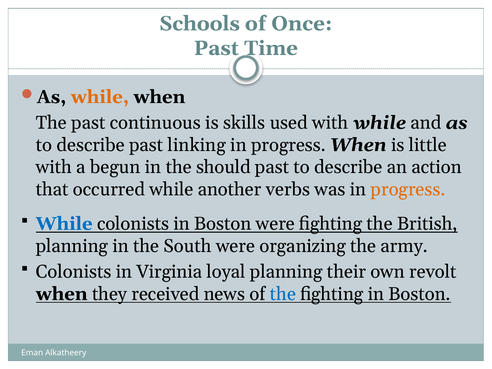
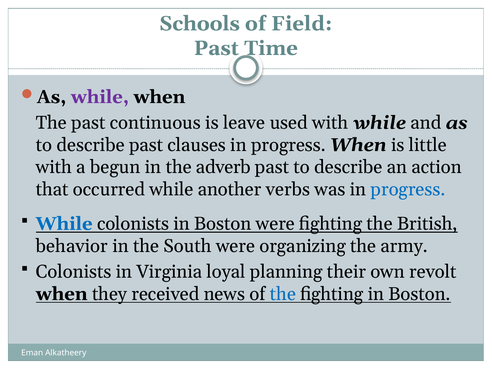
Once: Once -> Field
while at (100, 97) colour: orange -> purple
skills: skills -> leave
linking: linking -> clauses
should: should -> adverb
progress at (408, 189) colour: orange -> blue
planning at (72, 246): planning -> behavior
